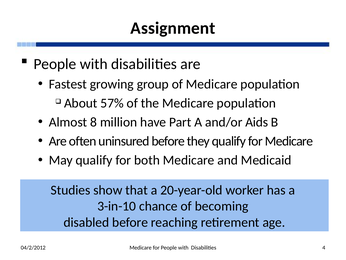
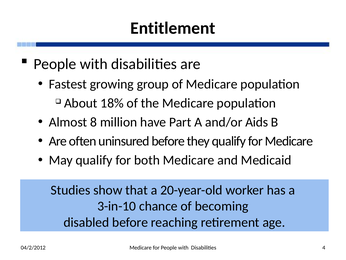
Assignment: Assignment -> Entitlement
57%: 57% -> 18%
